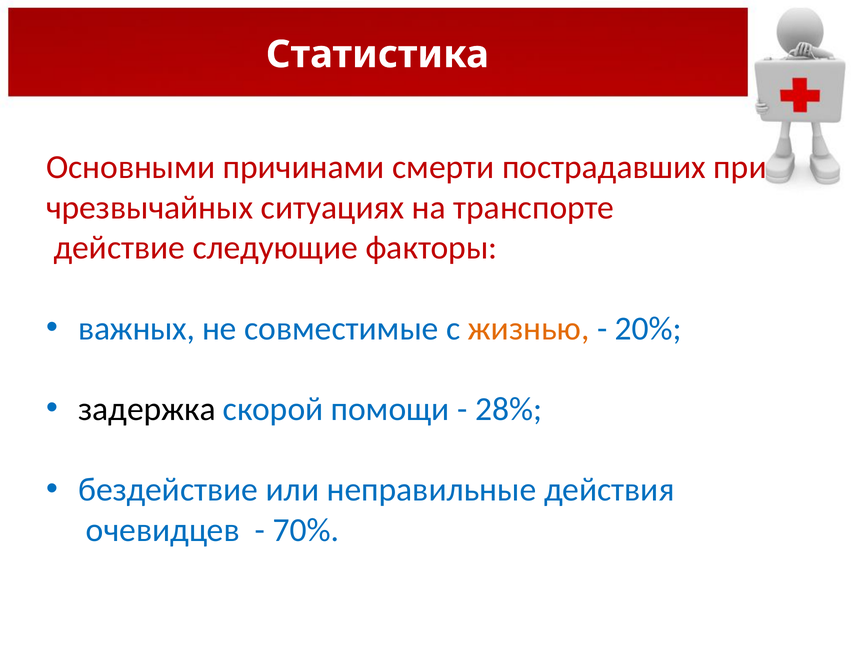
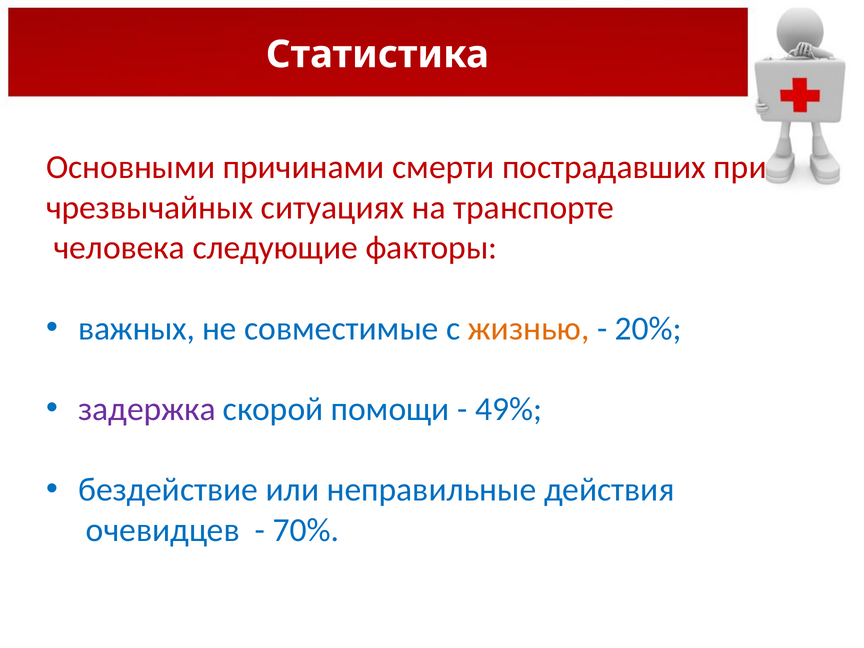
действие: действие -> человека
задержка colour: black -> purple
28%: 28% -> 49%
